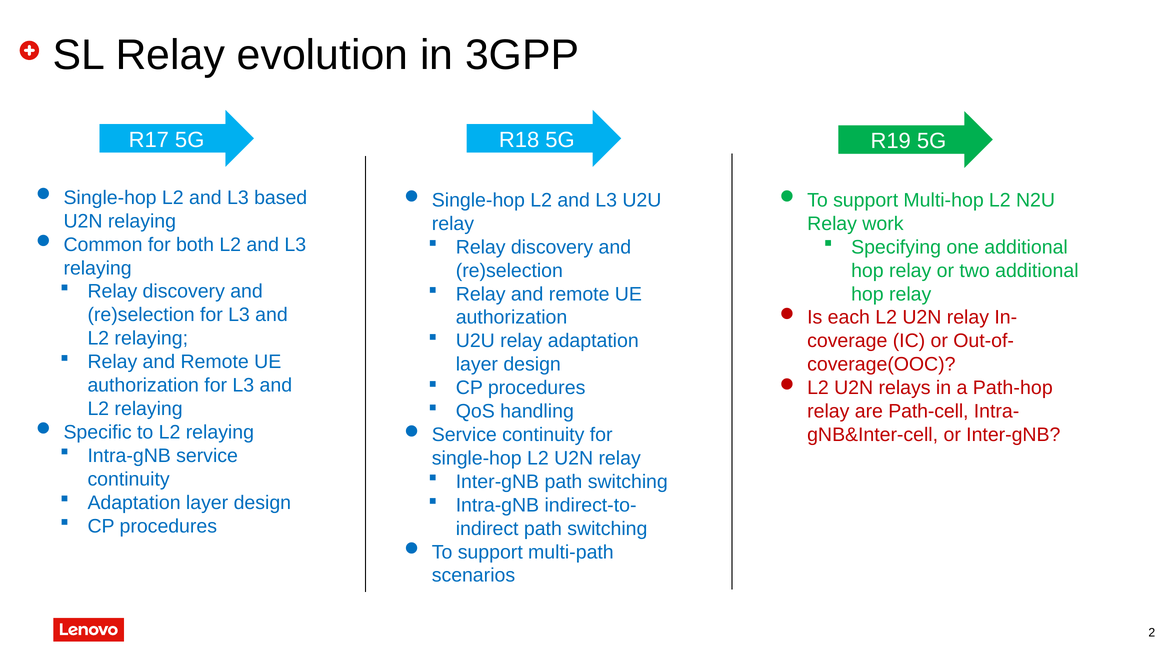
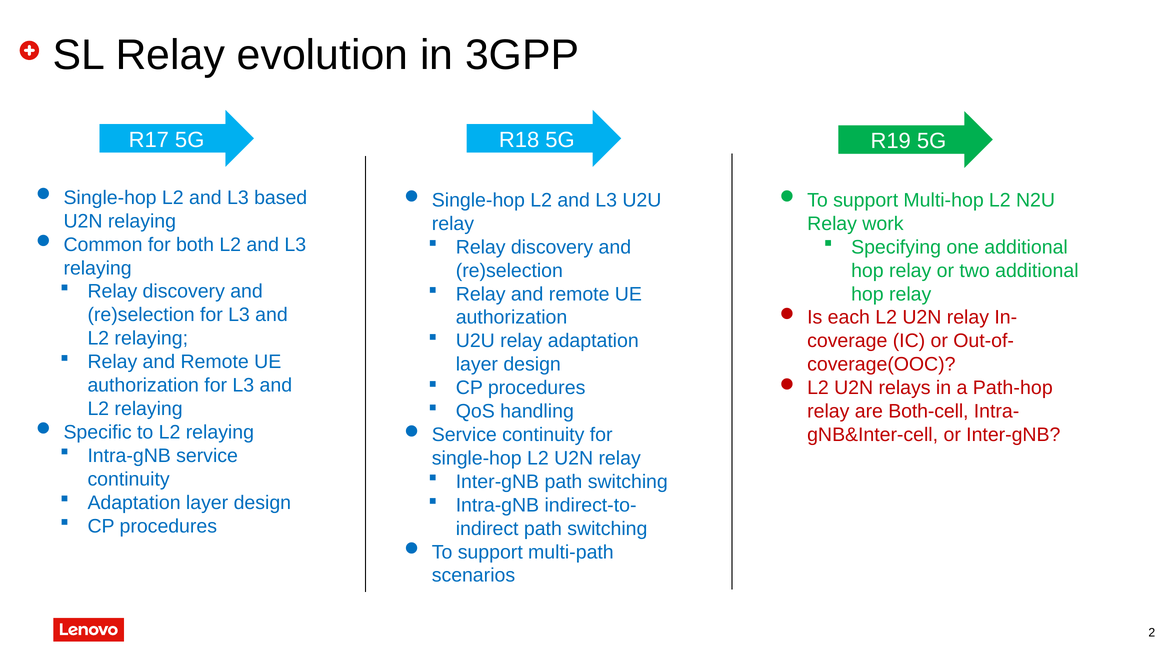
Path-cell: Path-cell -> Both-cell
